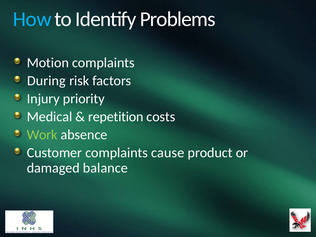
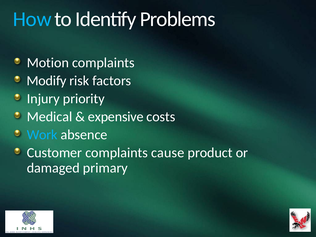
During: During -> Modify
repetition: repetition -> expensive
Work colour: light green -> light blue
balance: balance -> primary
